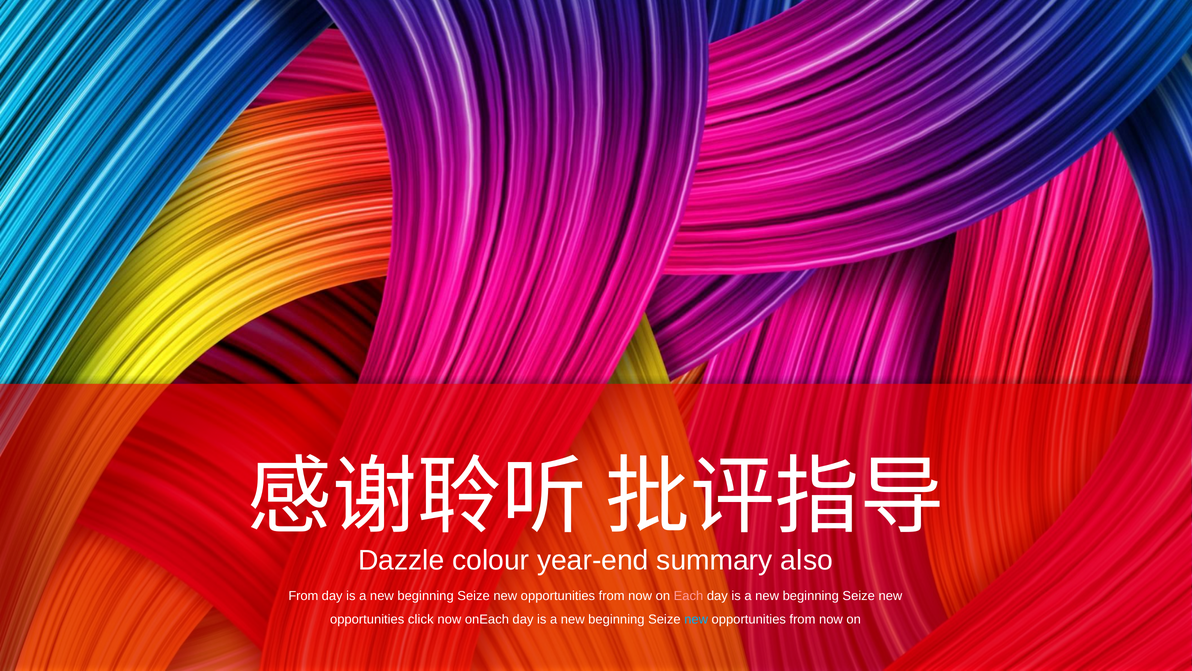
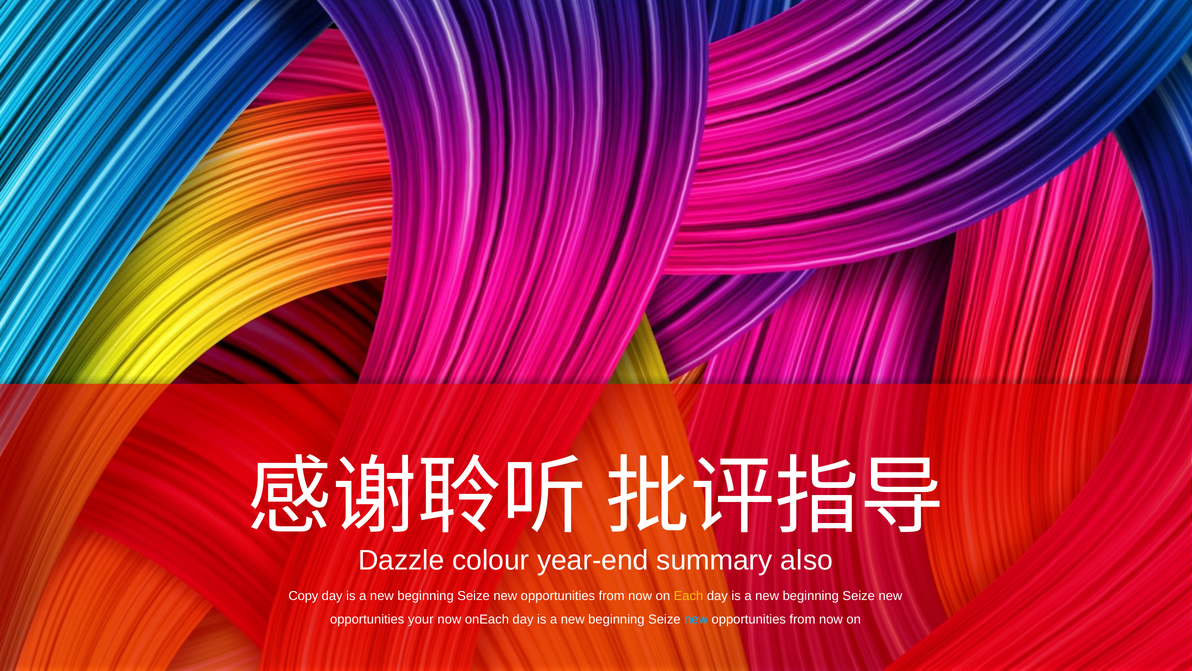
From at (303, 596): From -> Copy
Each colour: pink -> yellow
click: click -> your
